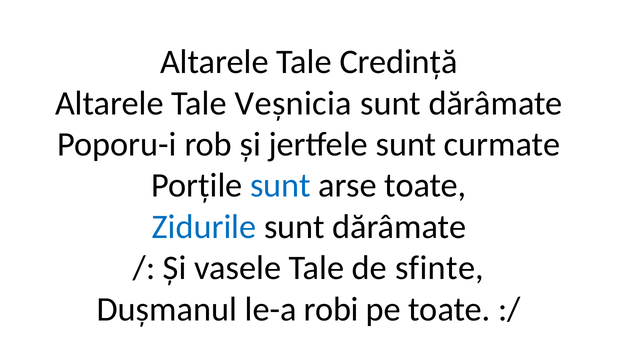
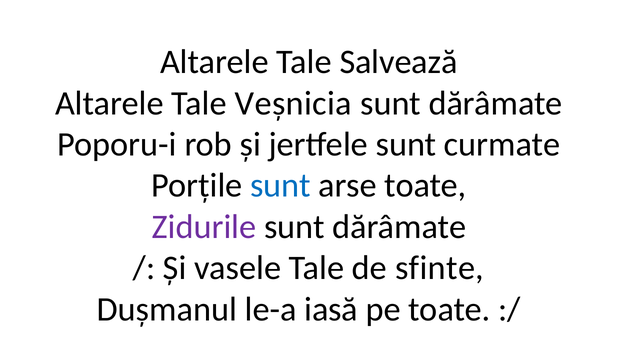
Credință: Credință -> Salvează
Zidurile colour: blue -> purple
robi: robi -> iasă
